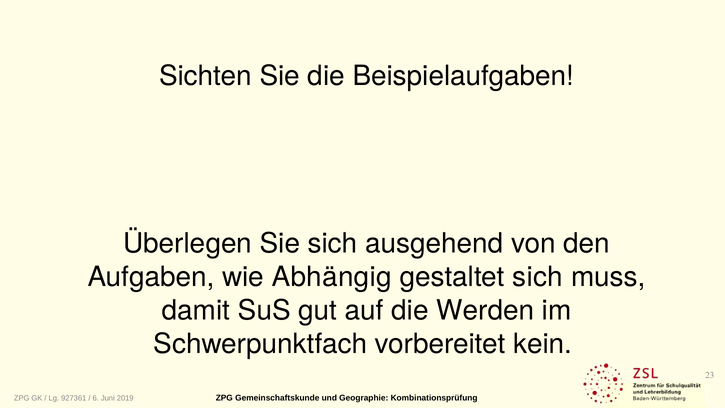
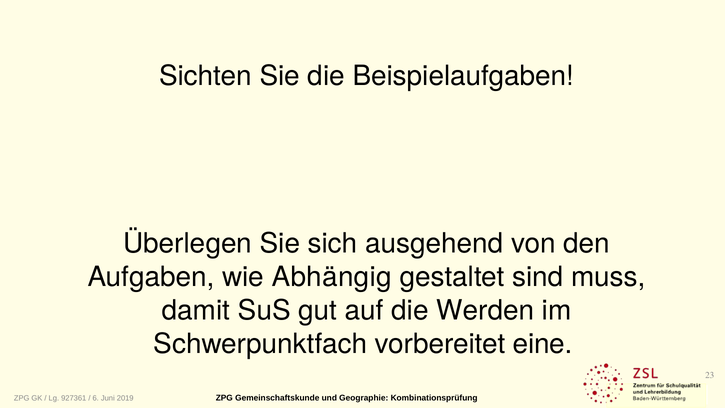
gestaltet sich: sich -> sind
kein: kein -> eine
